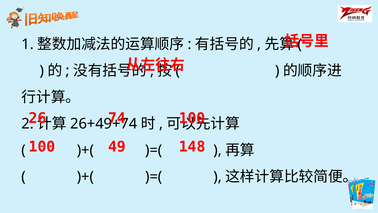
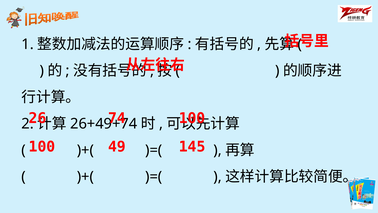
148: 148 -> 145
